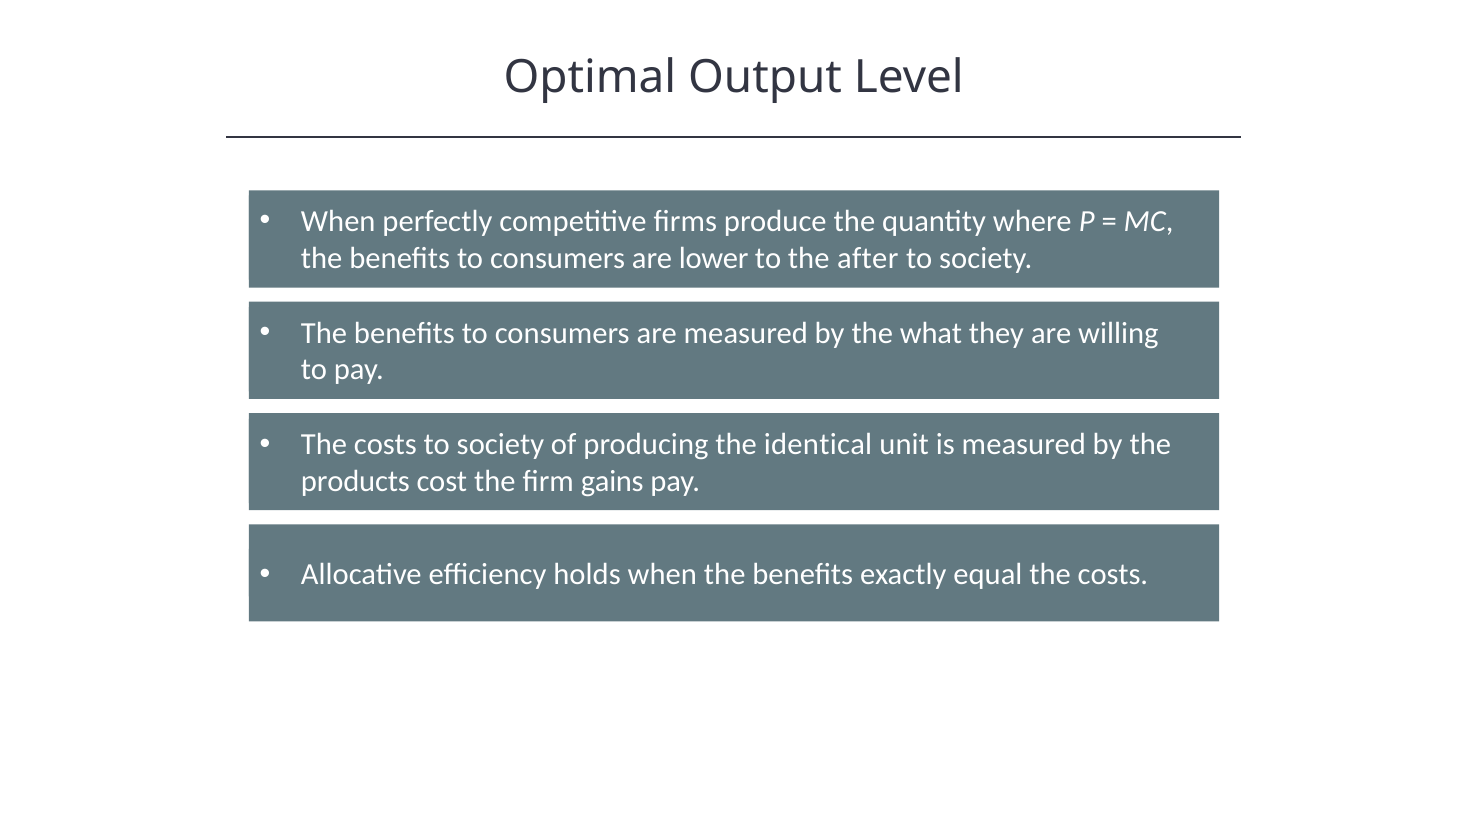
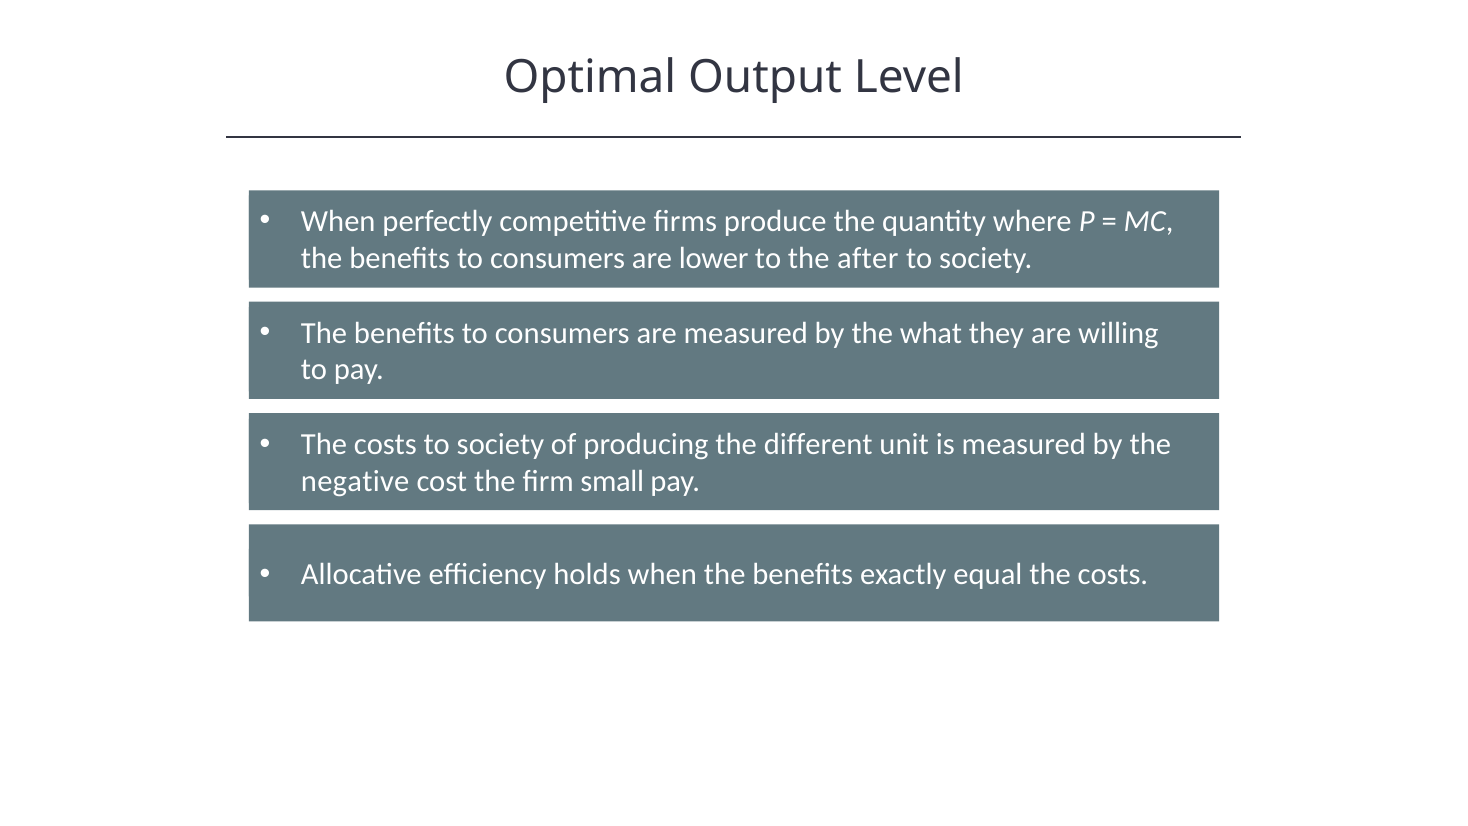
identical: identical -> different
products: products -> negative
gains: gains -> small
